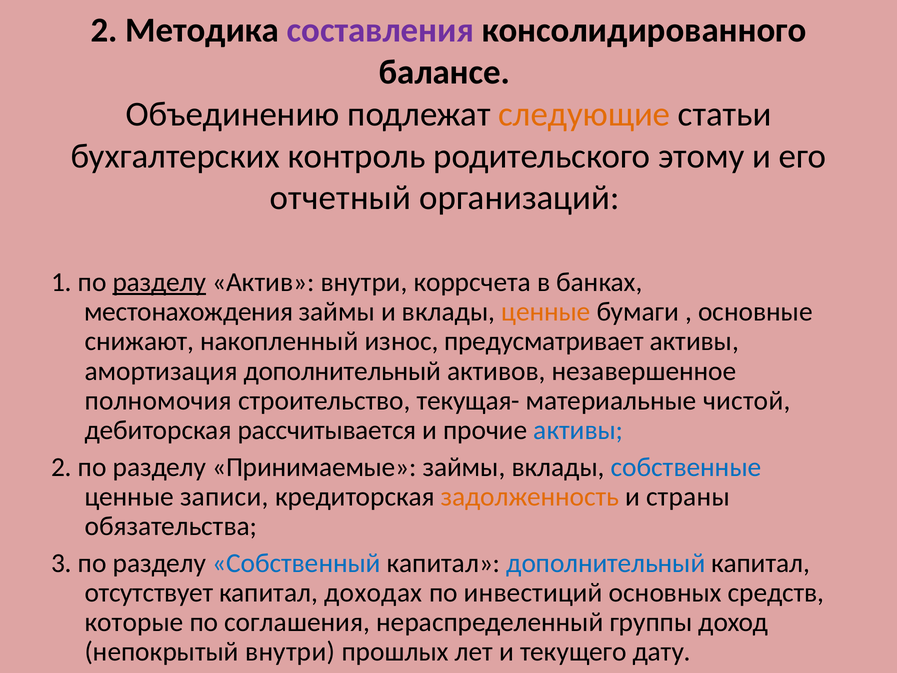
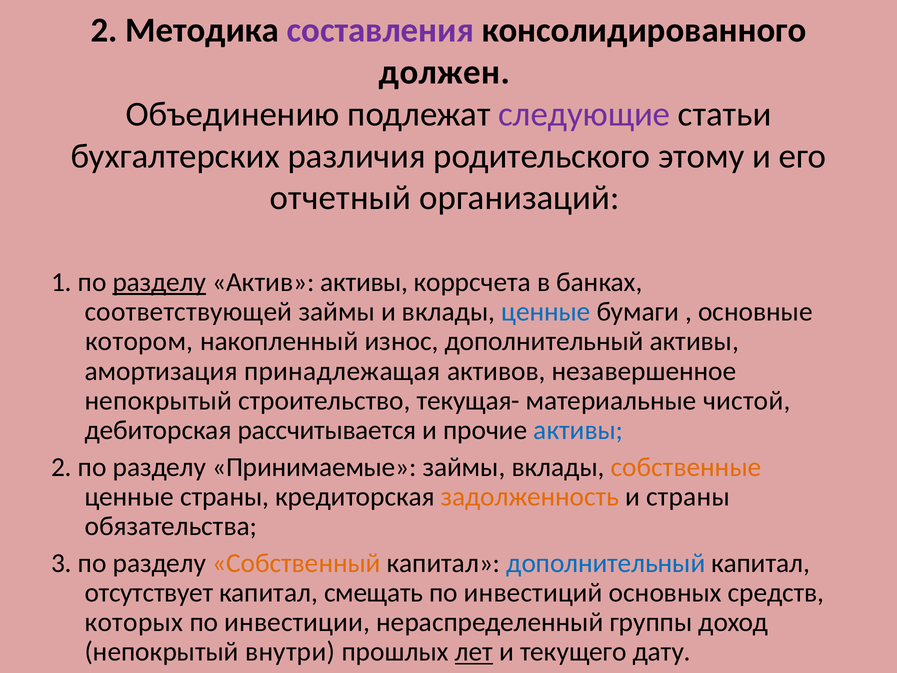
балансе: балансе -> должен
следующие colour: orange -> purple
контроль: контроль -> различия
Актив внутри: внутри -> активы
местонахождения: местонахождения -> соответствующей
ценные at (546, 312) colour: orange -> blue
снижают: снижают -> котором
износ предусматривает: предусматривает -> дополнительный
амортизация дополнительный: дополнительный -> принадлежащая
полномочия at (158, 401): полномочия -> непокрытый
собственные colour: blue -> orange
ценные записи: записи -> страны
Собственный colour: blue -> orange
доходах: доходах -> смещать
которые: которые -> которых
соглашения: соглашения -> инвестиции
лет underline: none -> present
